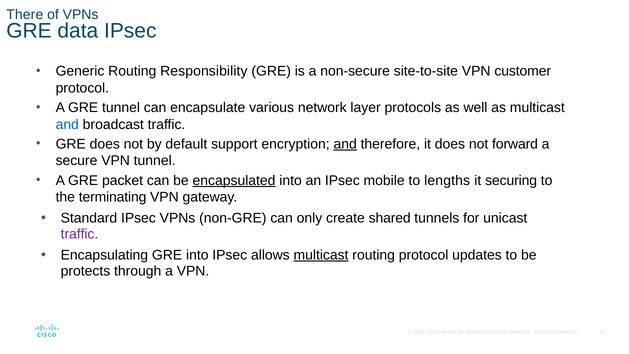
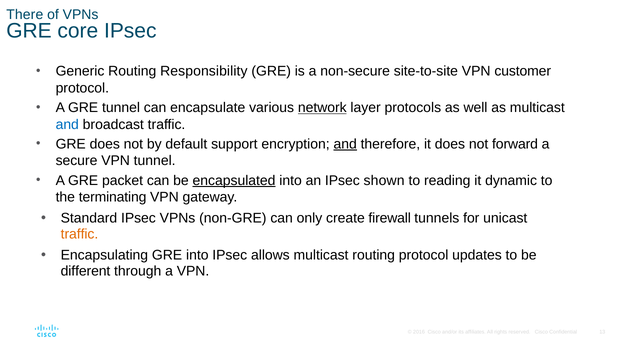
data: data -> core
network underline: none -> present
mobile: mobile -> shown
lengths: lengths -> reading
securing: securing -> dynamic
shared: shared -> firewall
traffic at (79, 234) colour: purple -> orange
multicast at (321, 255) underline: present -> none
protects: protects -> different
